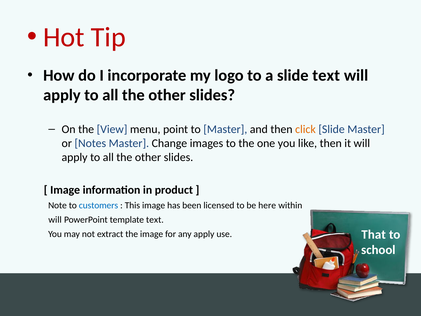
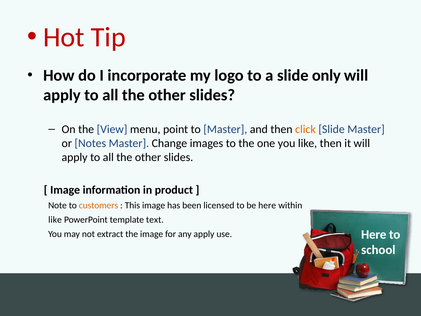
slide text: text -> only
customers colour: blue -> orange
will at (55, 220): will -> like
That at (374, 234): That -> Here
